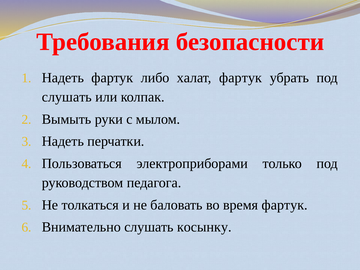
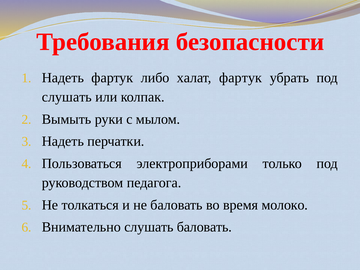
время фартук: фартук -> молоко
слушать косынку: косынку -> баловать
